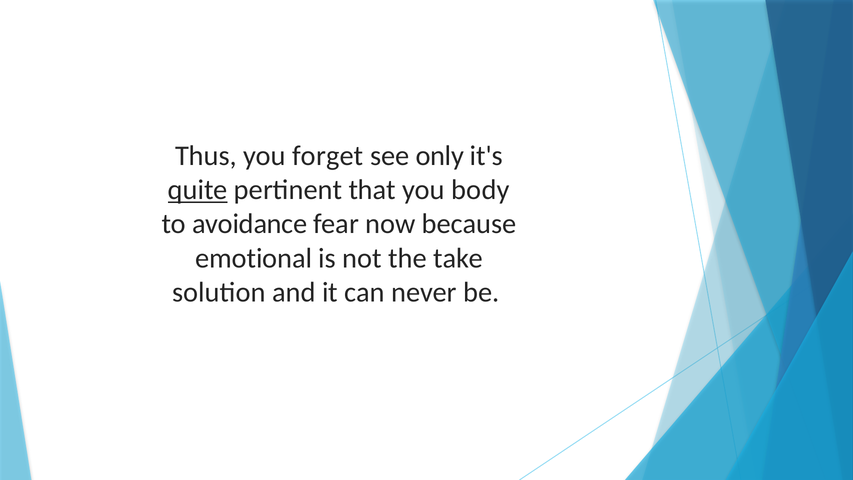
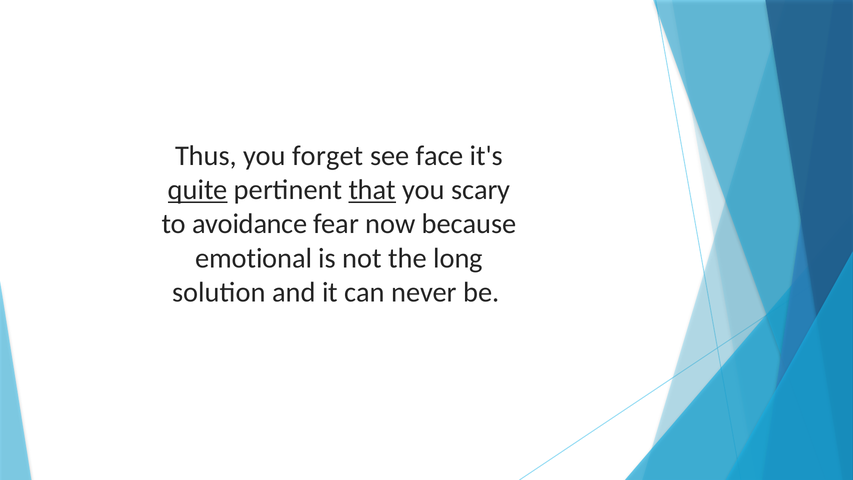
only: only -> face
that underline: none -> present
body: body -> scary
take: take -> long
